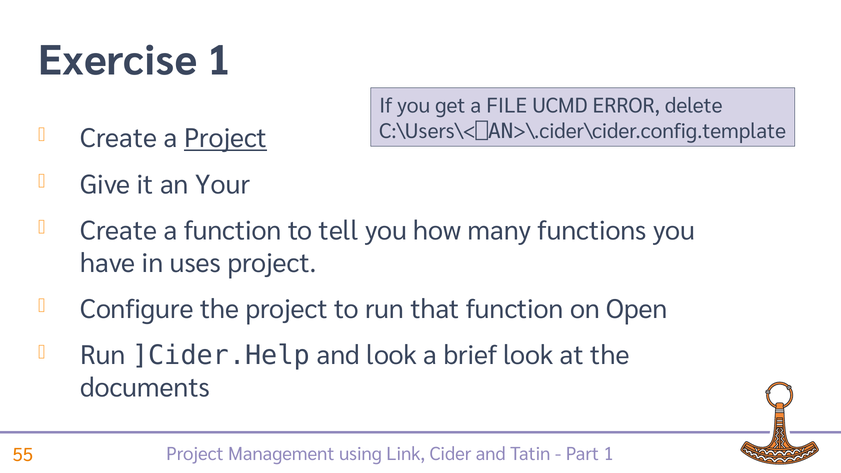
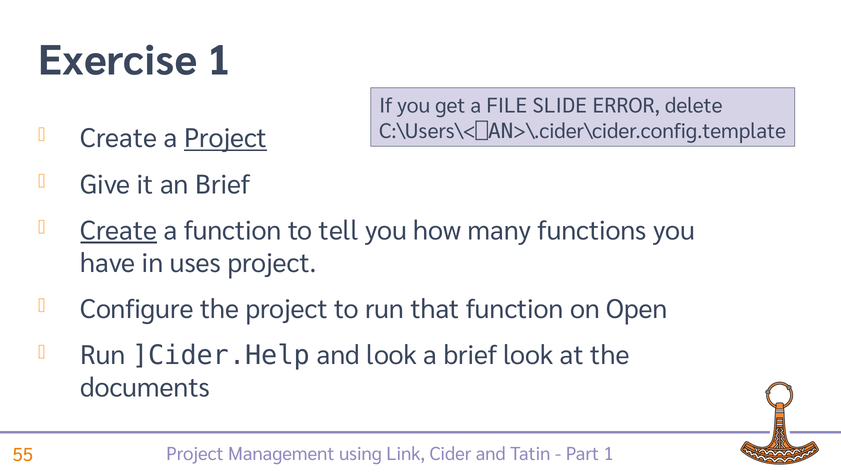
UCMD: UCMD -> SLIDE
an Your: Your -> Brief
Create at (119, 231) underline: none -> present
